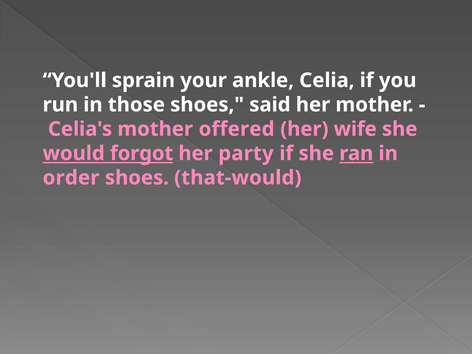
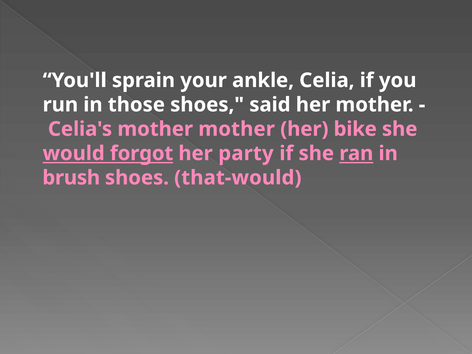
mother offered: offered -> mother
wife: wife -> bike
order: order -> brush
